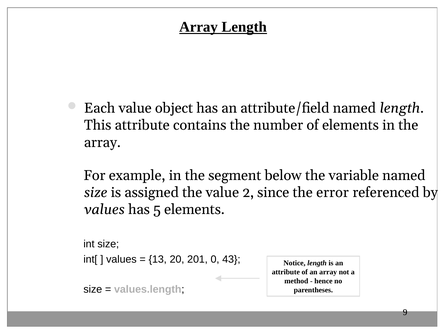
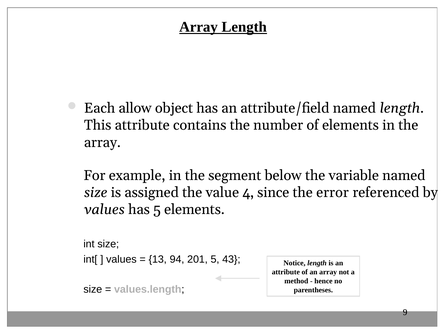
Each value: value -> allow
2: 2 -> 4
20: 20 -> 94
201 0: 0 -> 5
